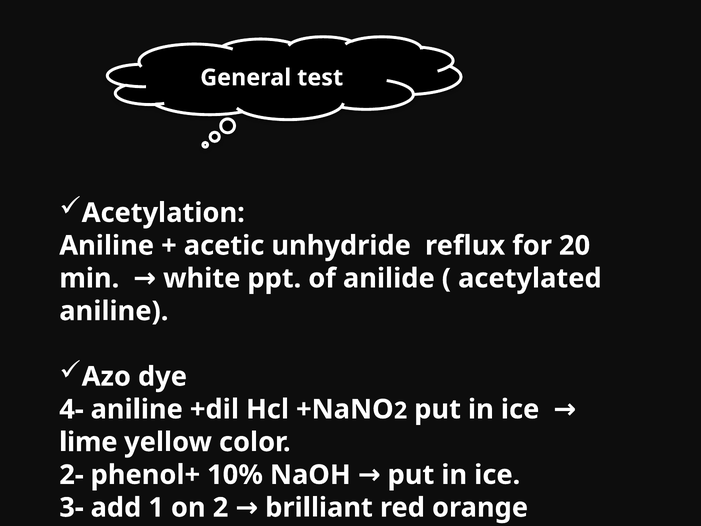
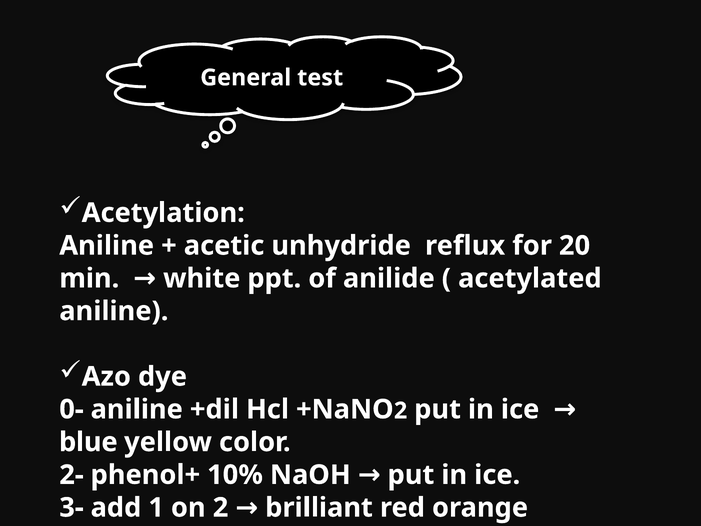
4-: 4- -> 0-
lime: lime -> blue
